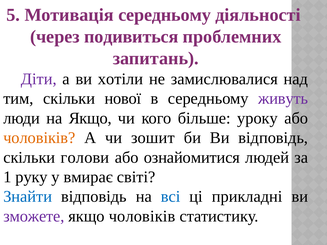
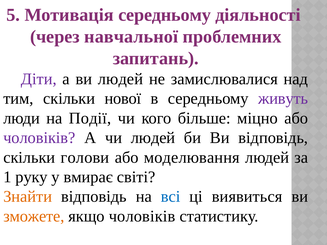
подивиться: подивиться -> навчальної
ви хотіли: хотіли -> людей
на Якщо: Якщо -> Події
уроку: уроку -> міцно
чоловіків at (39, 138) colour: orange -> purple
чи зошит: зошит -> людей
ознайомитися: ознайомитися -> моделювання
Знайти colour: blue -> orange
прикладні: прикладні -> виявиться
зможете colour: purple -> orange
